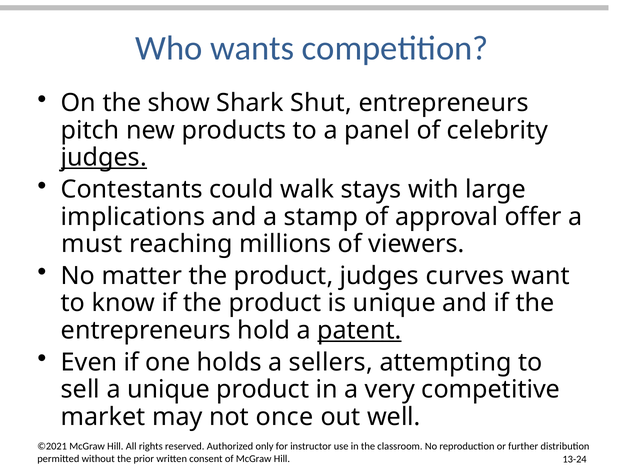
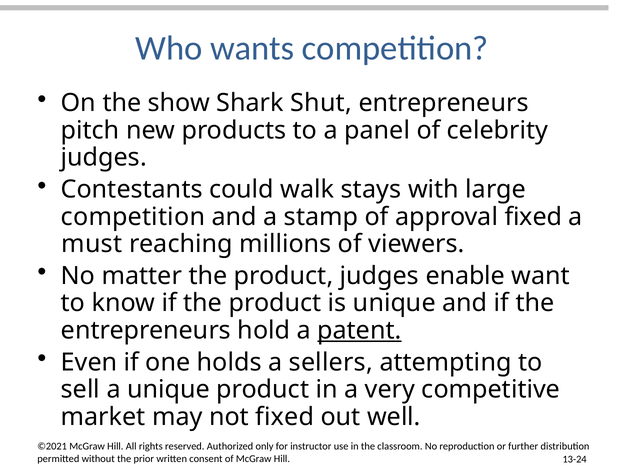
judges at (104, 157) underline: present -> none
implications at (133, 217): implications -> competition
approval offer: offer -> fixed
curves: curves -> enable
not once: once -> fixed
